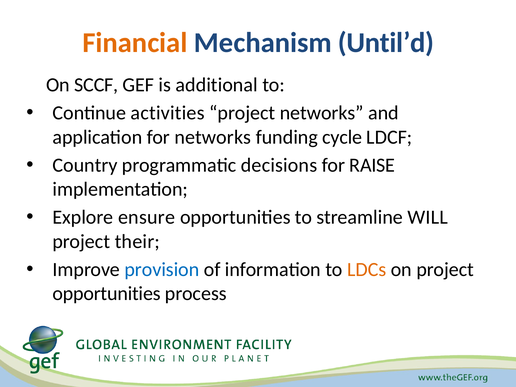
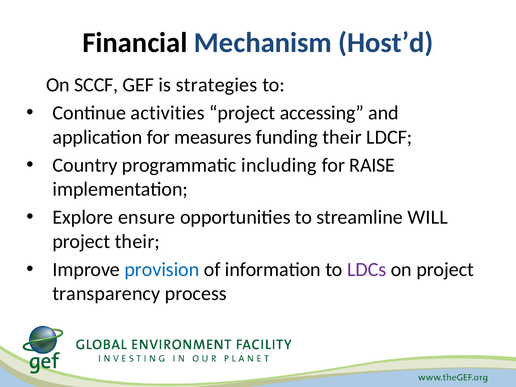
Financial colour: orange -> black
Until’d: Until’d -> Host’d
additional: additional -> strategies
project networks: networks -> accessing
for networks: networks -> measures
funding cycle: cycle -> their
decisions: decisions -> including
LDCs colour: orange -> purple
opportunities at (107, 294): opportunities -> transparency
